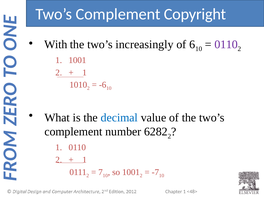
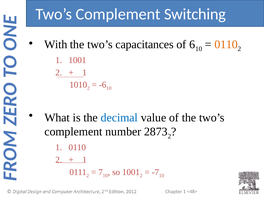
Copyright: Copyright -> Switching
increasingly: increasingly -> capacitances
0110 at (226, 44) colour: purple -> orange
6282: 6282 -> 2873
